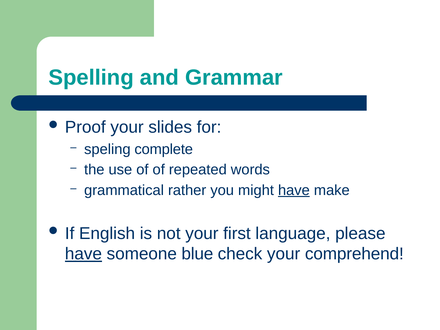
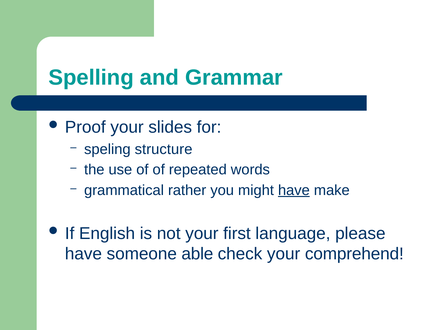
complete: complete -> structure
have at (83, 254) underline: present -> none
blue: blue -> able
